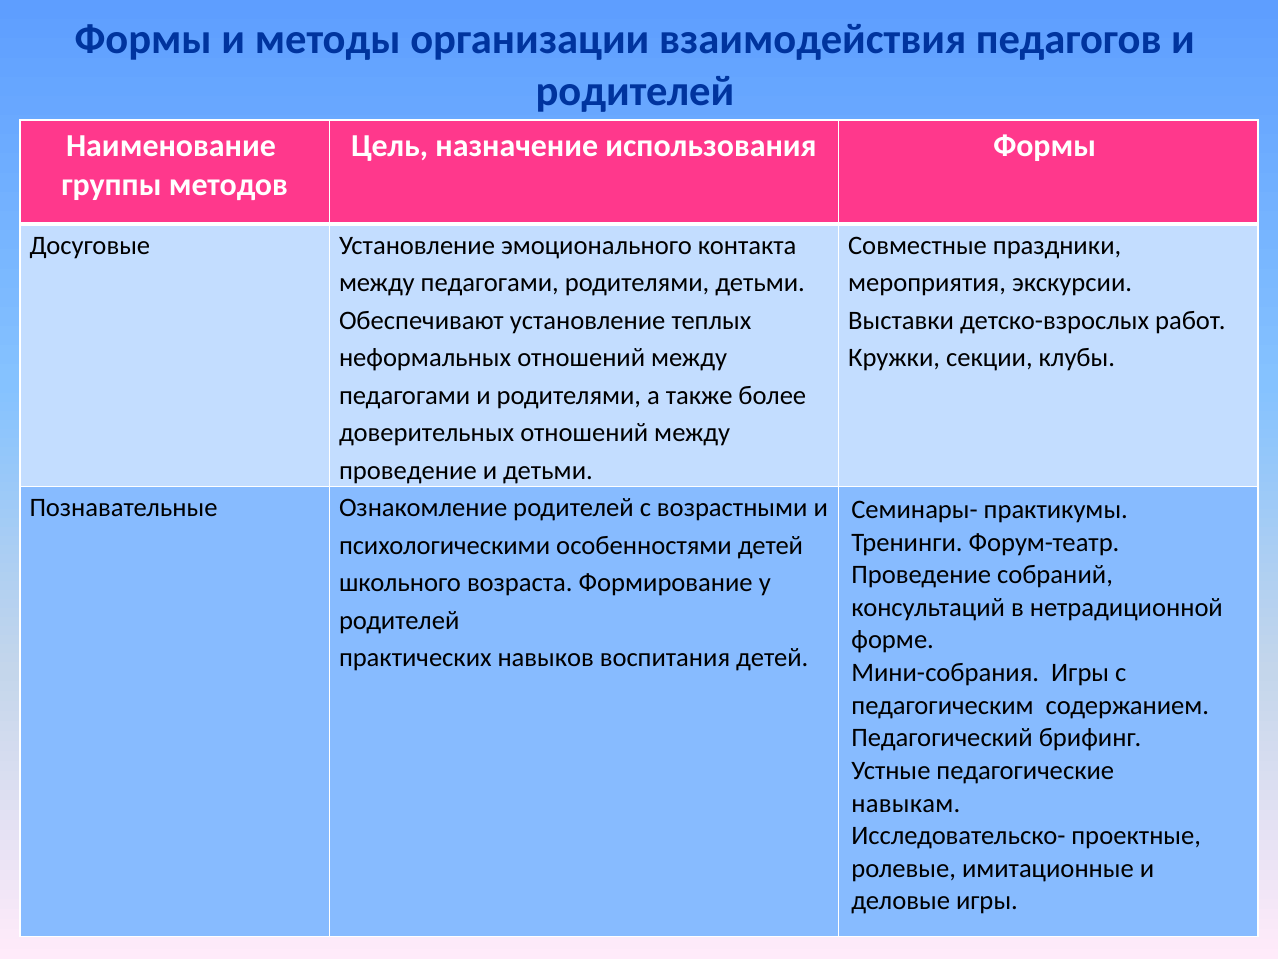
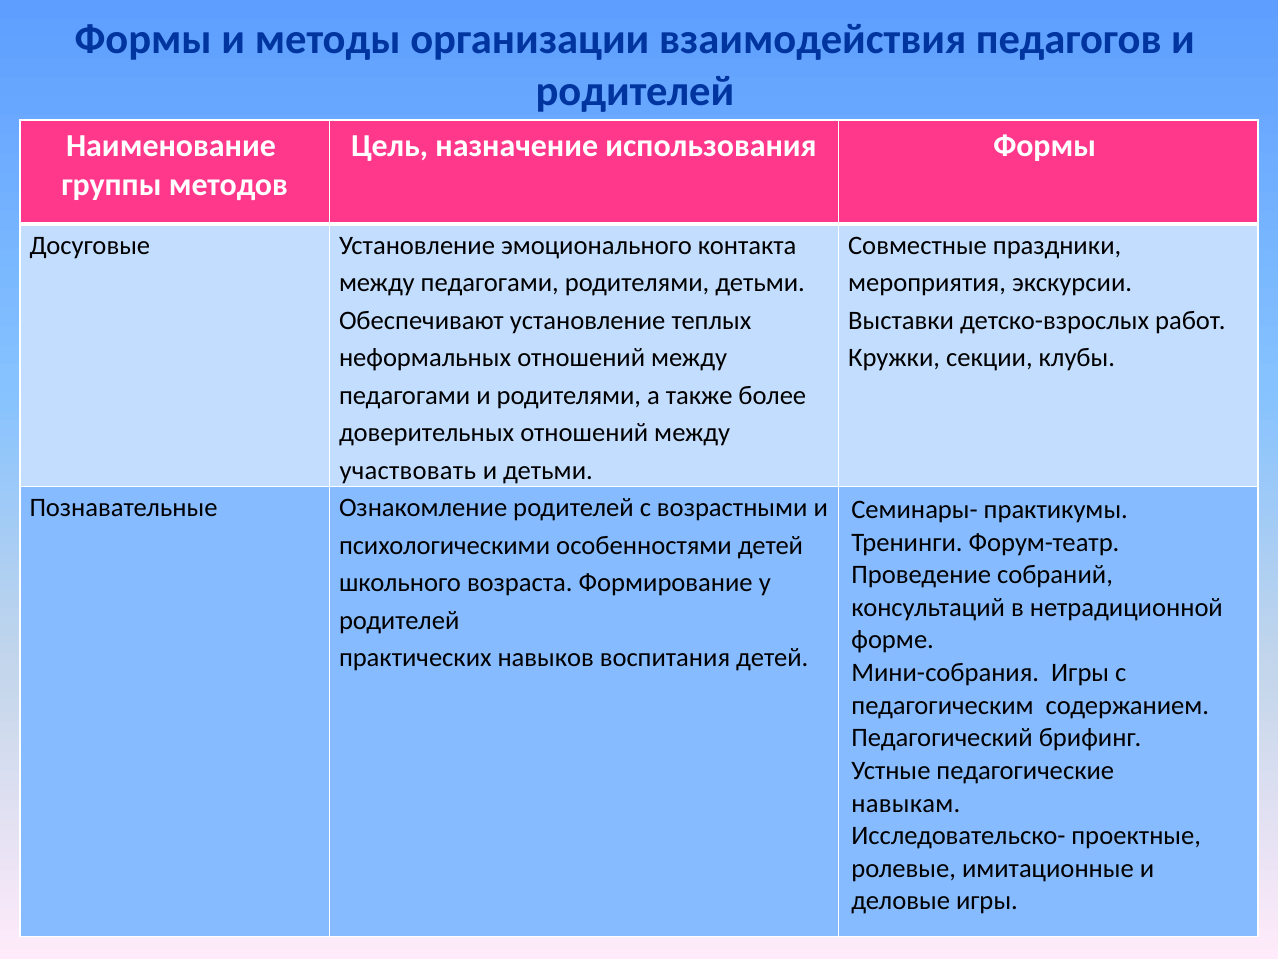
проведение at (408, 470): проведение -> участвовать
